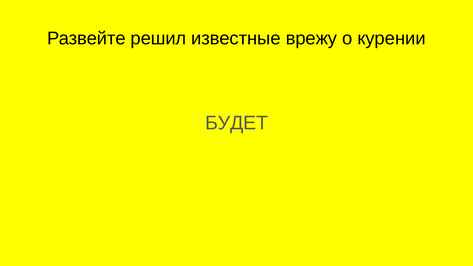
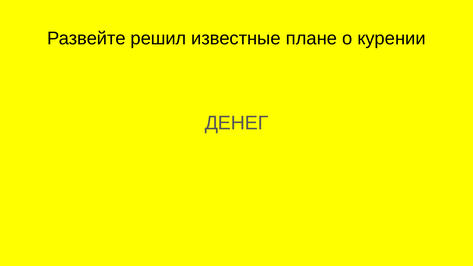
врежу: врежу -> плане
БУДЕТ: БУДЕТ -> ДЕНЕГ
